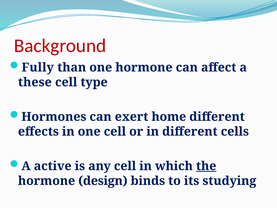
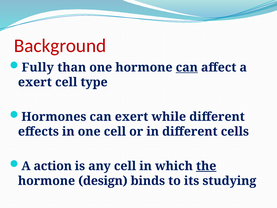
can at (187, 67) underline: none -> present
these at (35, 82): these -> exert
home: home -> while
active: active -> action
